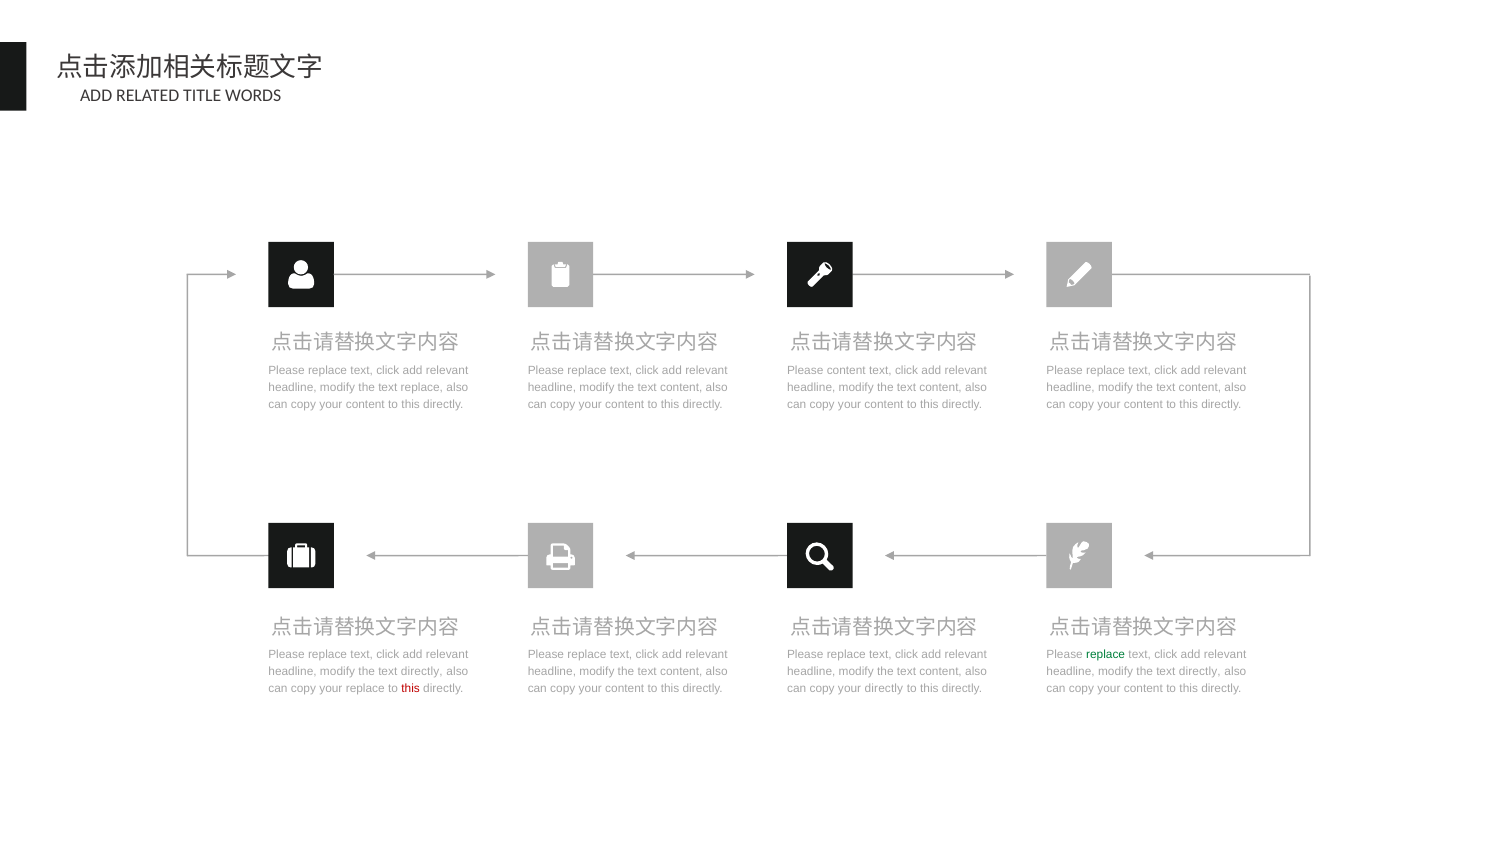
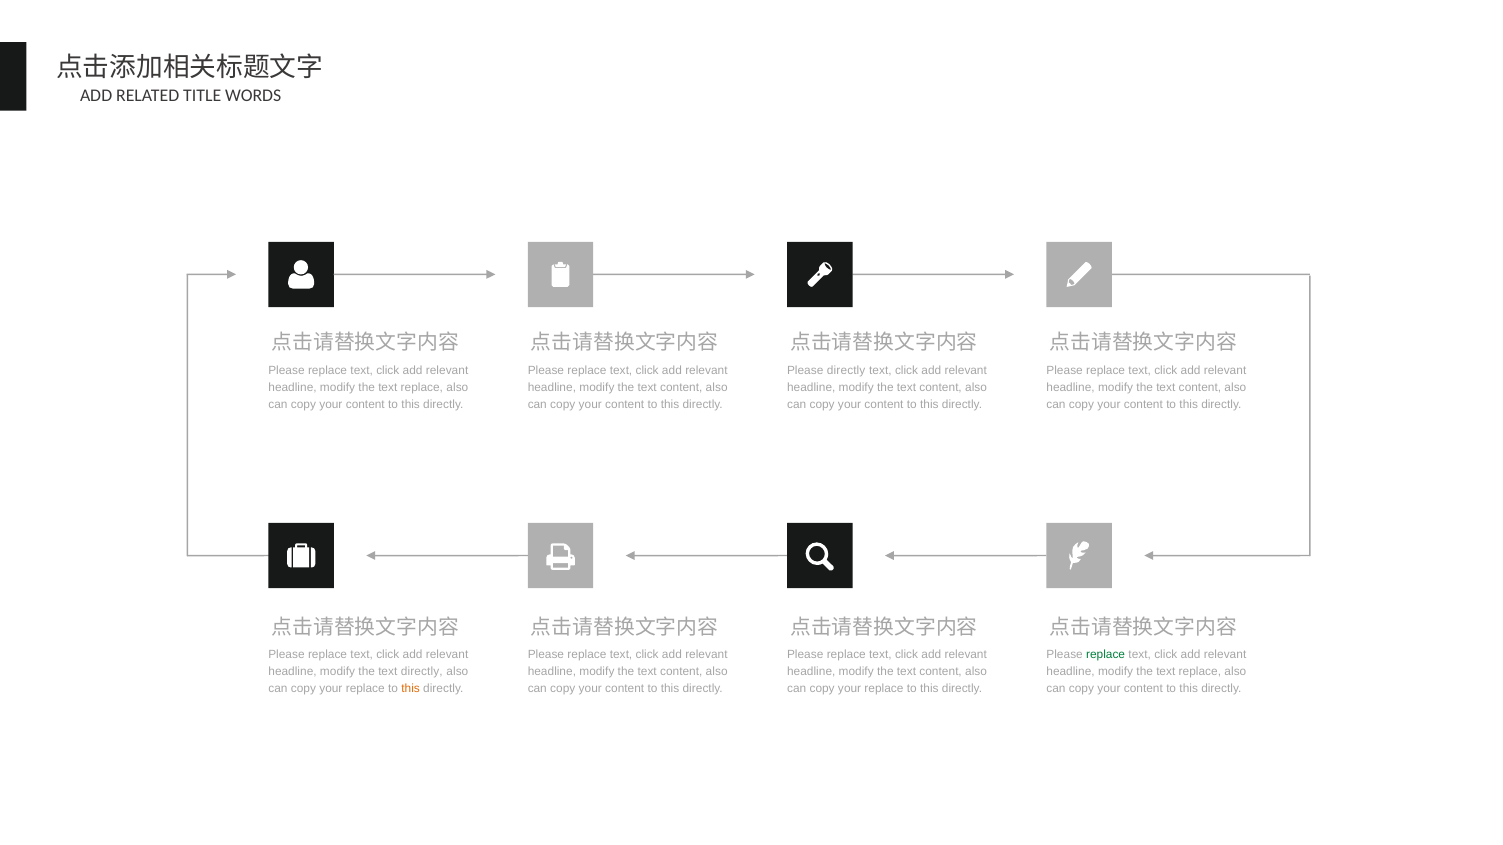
Please content: content -> directly
directly at (1200, 672): directly -> replace
this at (411, 689) colour: red -> orange
directly at (884, 689): directly -> replace
